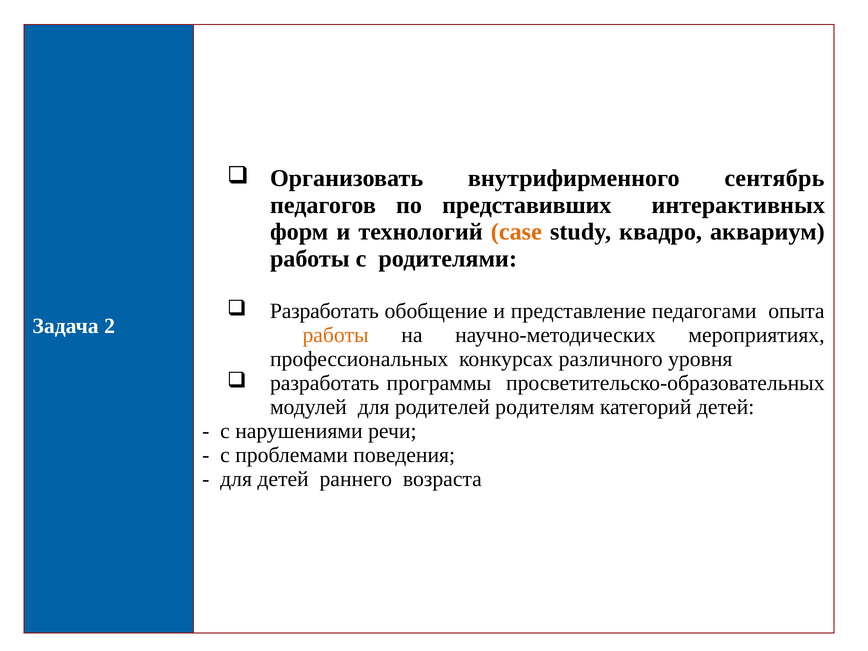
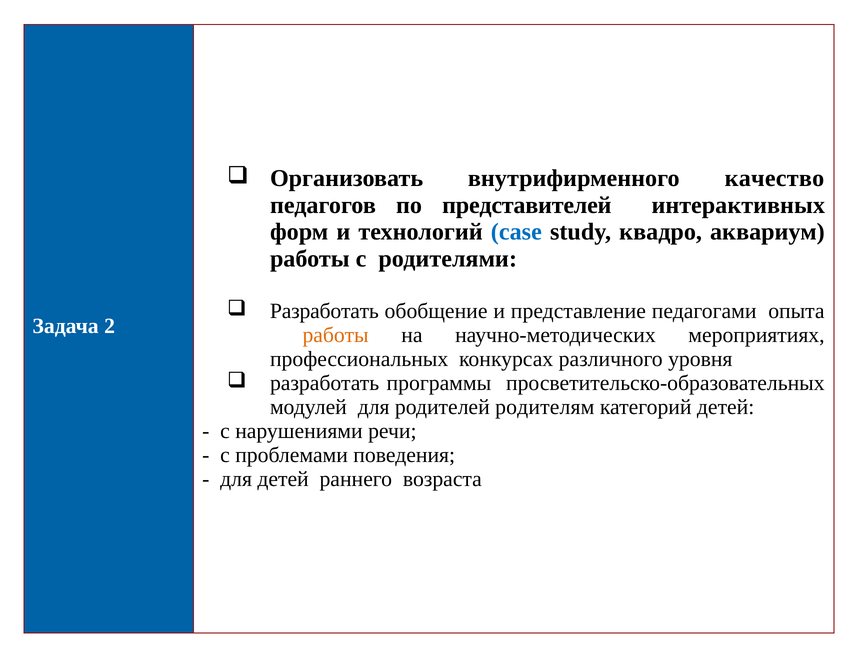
сентябрь: сентябрь -> качество
представивших: представивших -> представителей
case colour: orange -> blue
